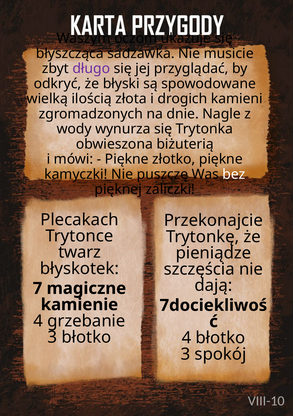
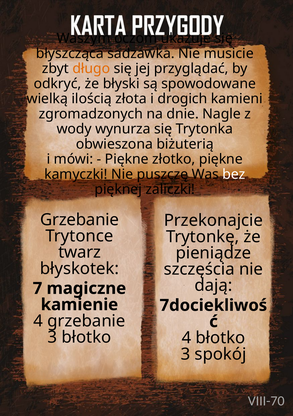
długo colour: purple -> orange
Plecakach at (79, 220): Plecakach -> Grzebanie
VIII-10: VIII-10 -> VIII-70
